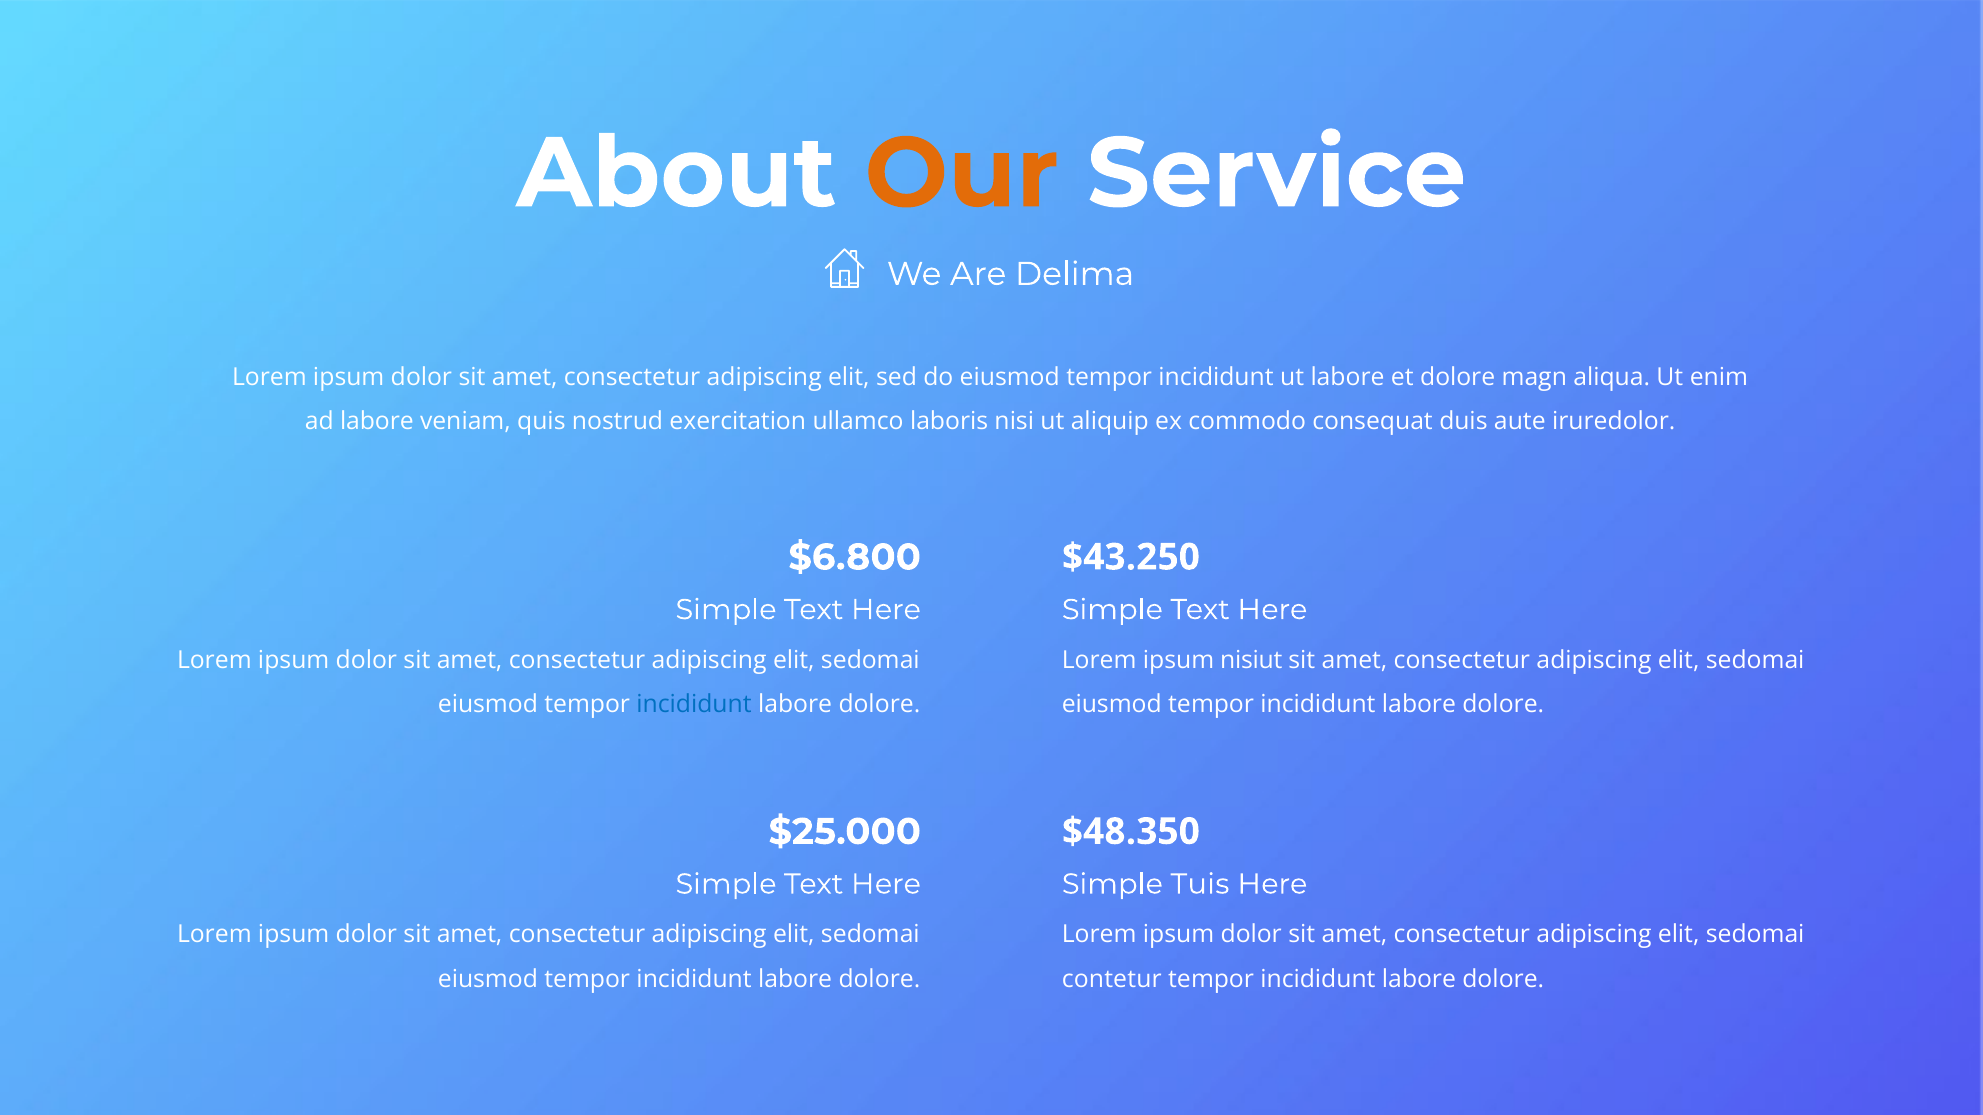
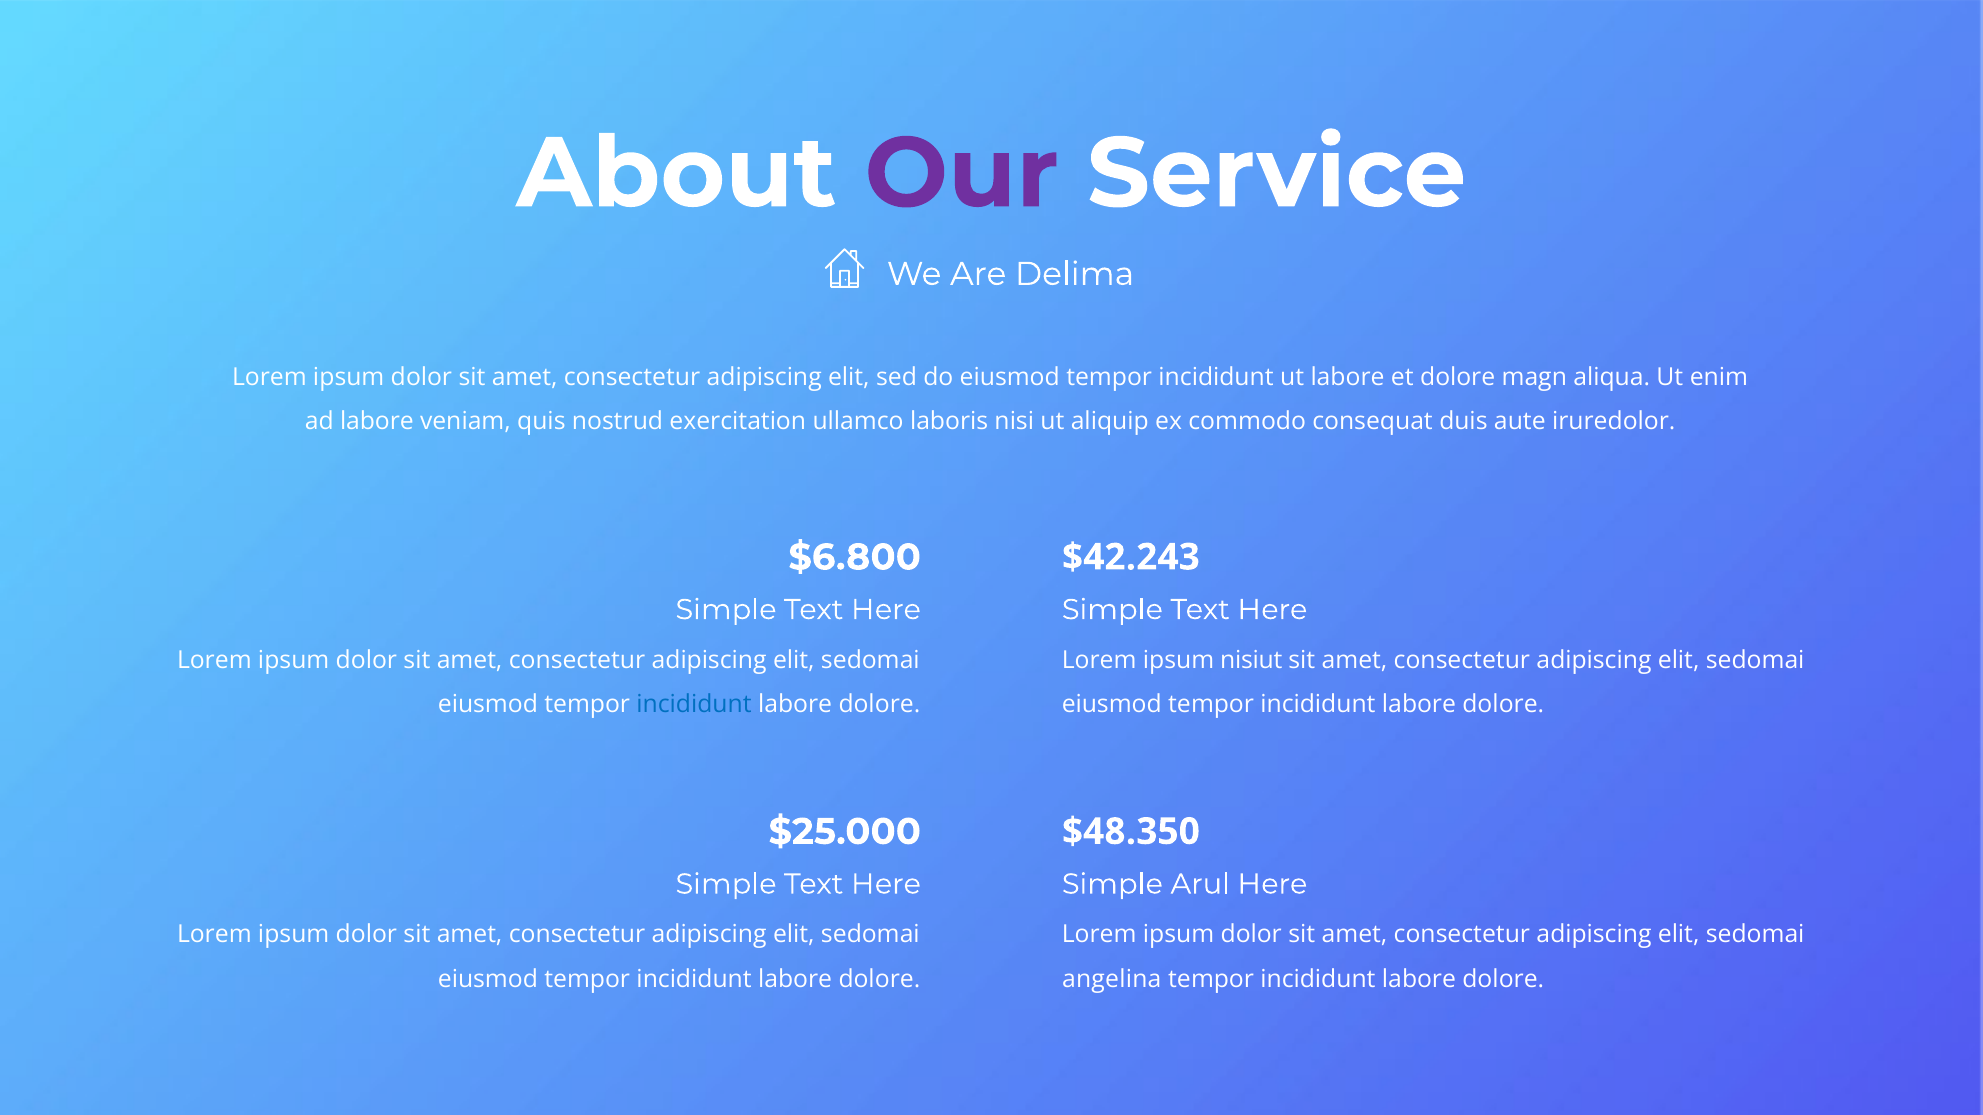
Our colour: orange -> purple
$43.250: $43.250 -> $42.243
Tuis: Tuis -> Arul
contetur: contetur -> angelina
